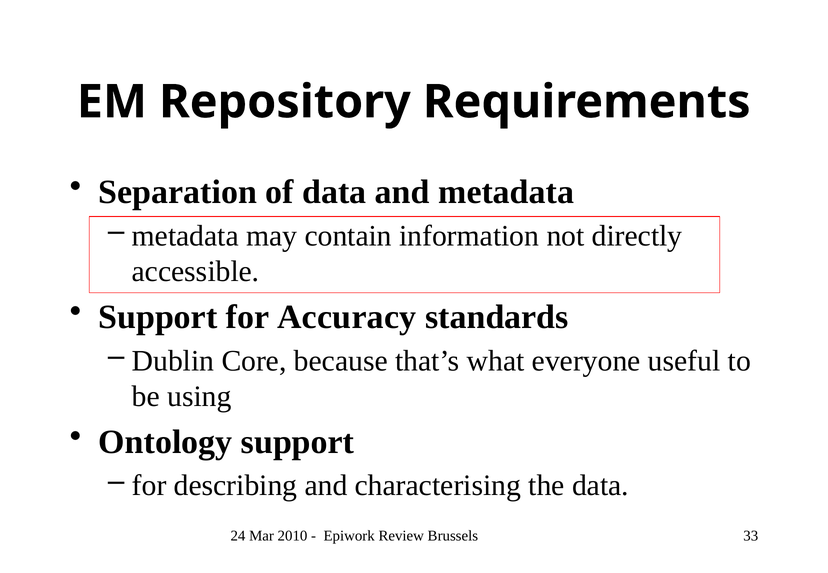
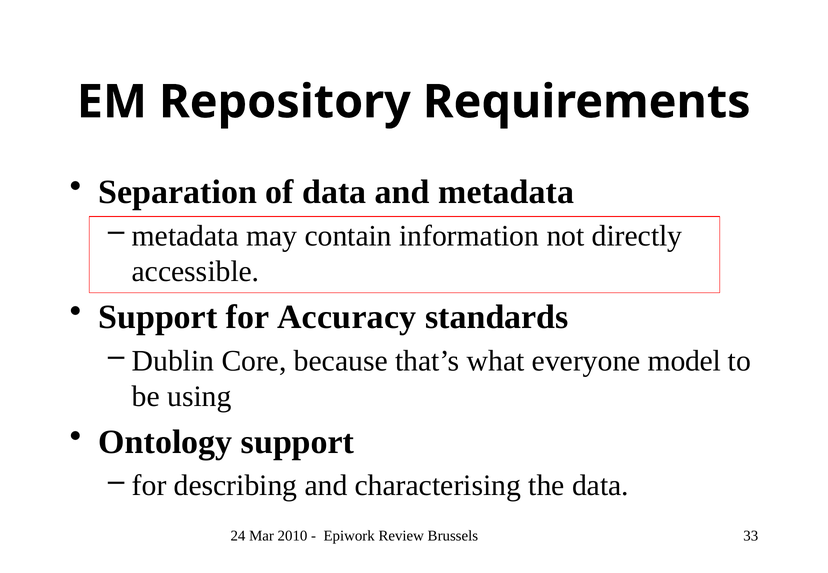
useful: useful -> model
